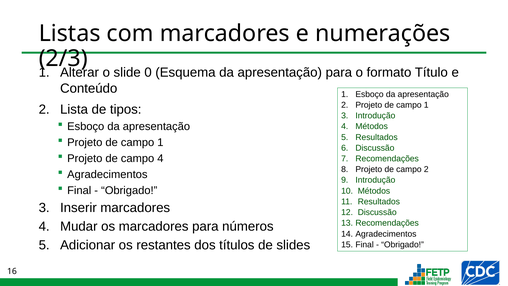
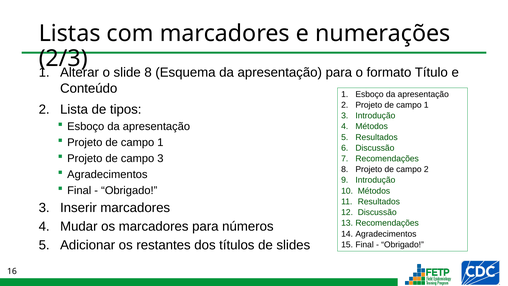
slide 0: 0 -> 8
campo 4: 4 -> 3
